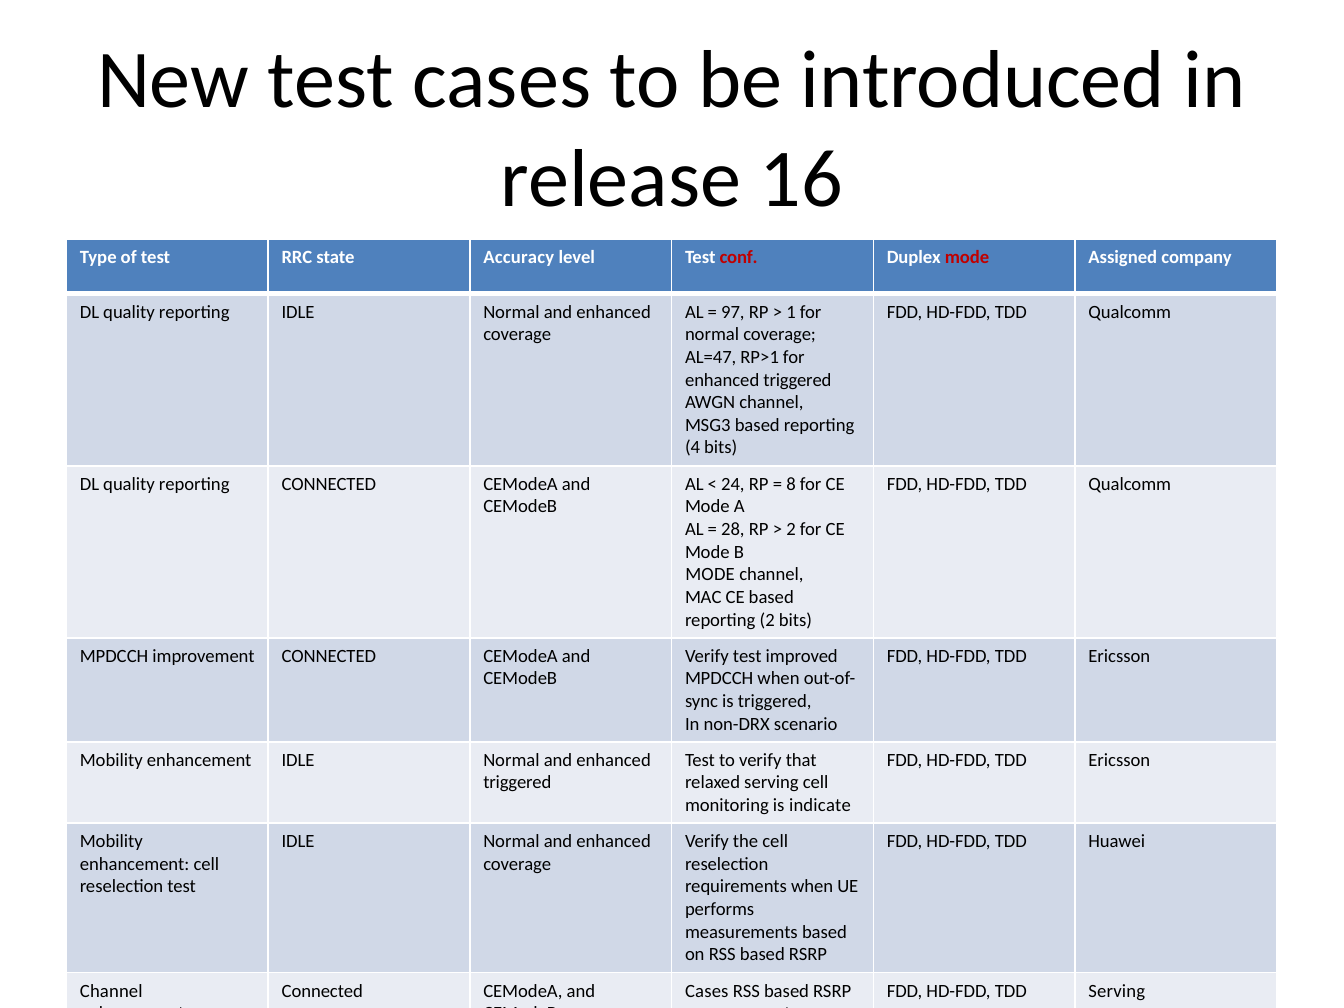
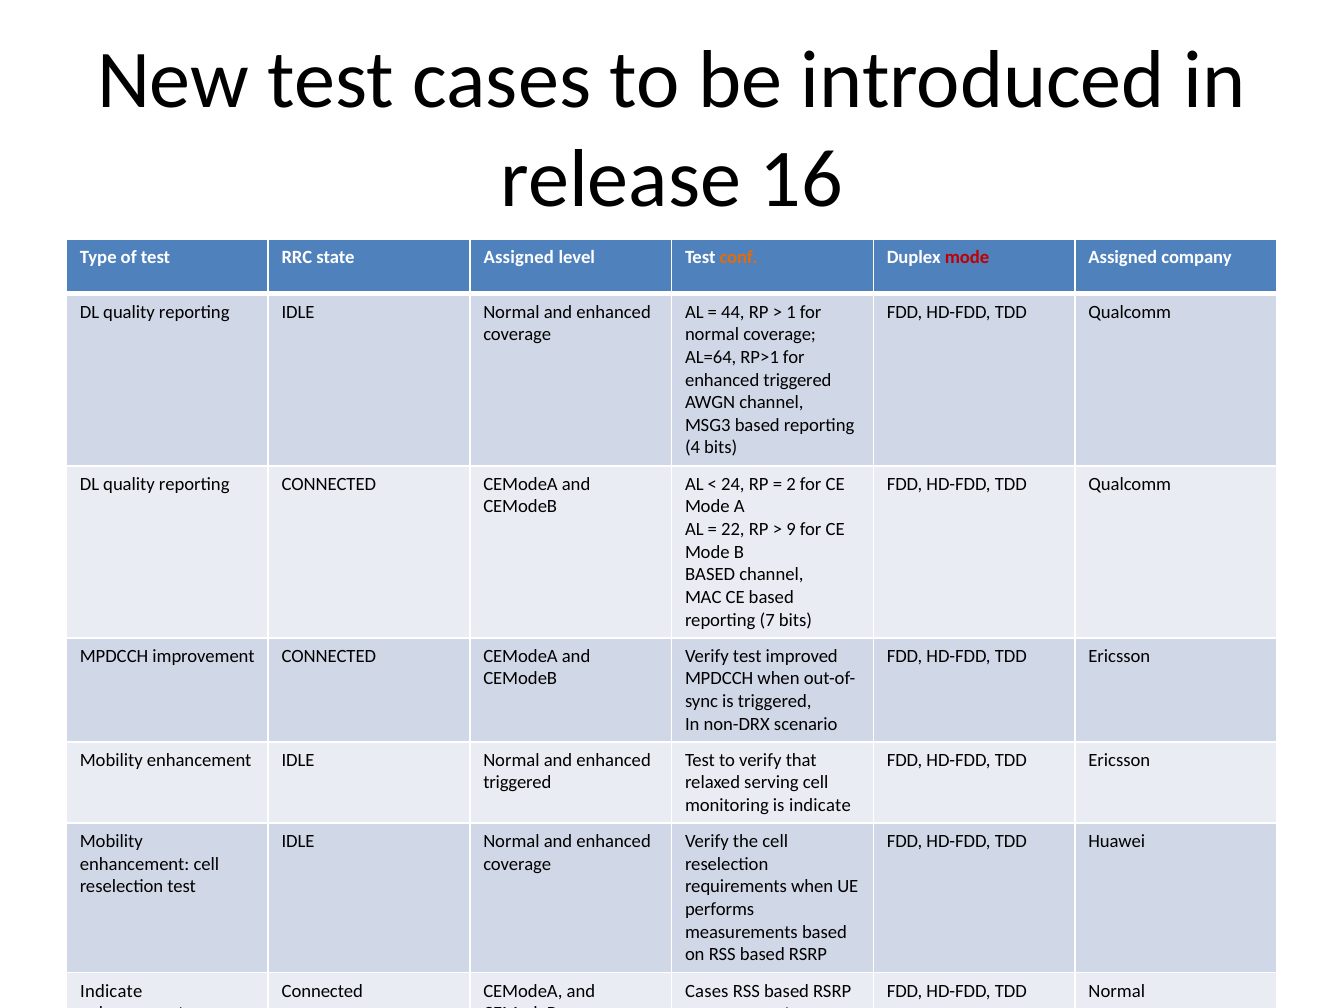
state Accuracy: Accuracy -> Assigned
conf colour: red -> orange
97: 97 -> 44
AL=47: AL=47 -> AL=64
8: 8 -> 2
28: 28 -> 22
2 at (791, 529): 2 -> 9
MODE at (710, 575): MODE -> BASED
reporting 2: 2 -> 7
Channel at (111, 991): Channel -> Indicate
TDD Serving: Serving -> Normal
